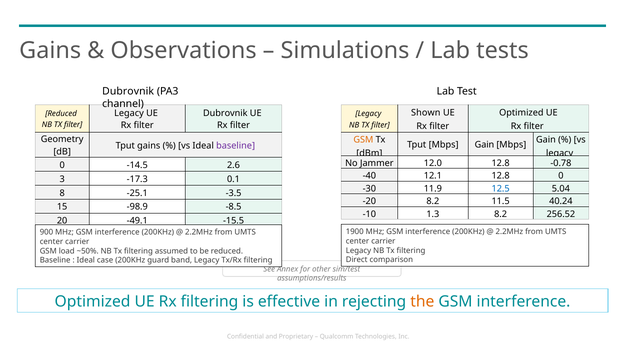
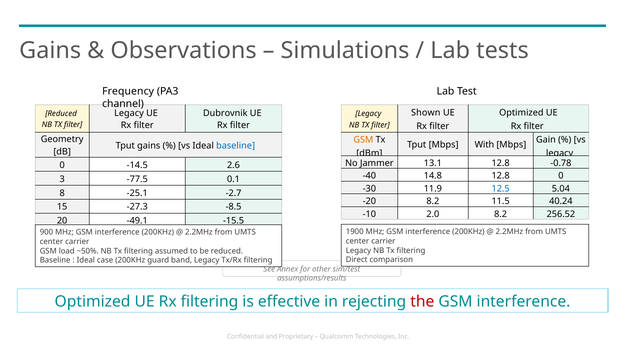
Dubrovnik at (128, 91): Dubrovnik -> Frequency
Tput Mbps Gain: Gain -> With
baseline at (236, 146) colour: purple -> blue
12.0: 12.0 -> 13.1
12.1: 12.1 -> 14.8
-17.3: -17.3 -> -77.5
-3.5: -3.5 -> -2.7
-98.9: -98.9 -> -27.3
1.3: 1.3 -> 2.0
the colour: orange -> red
